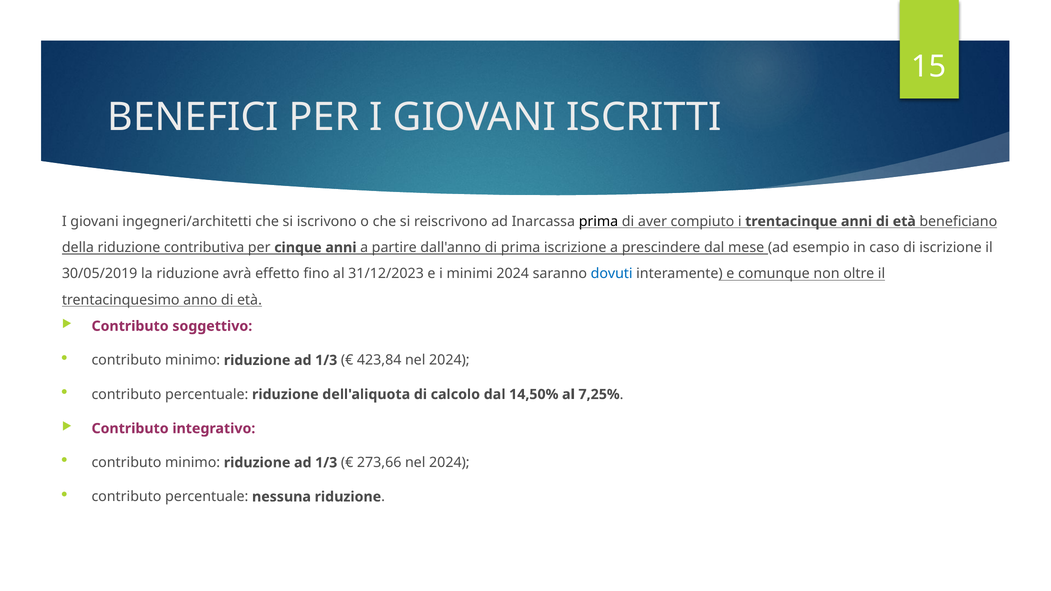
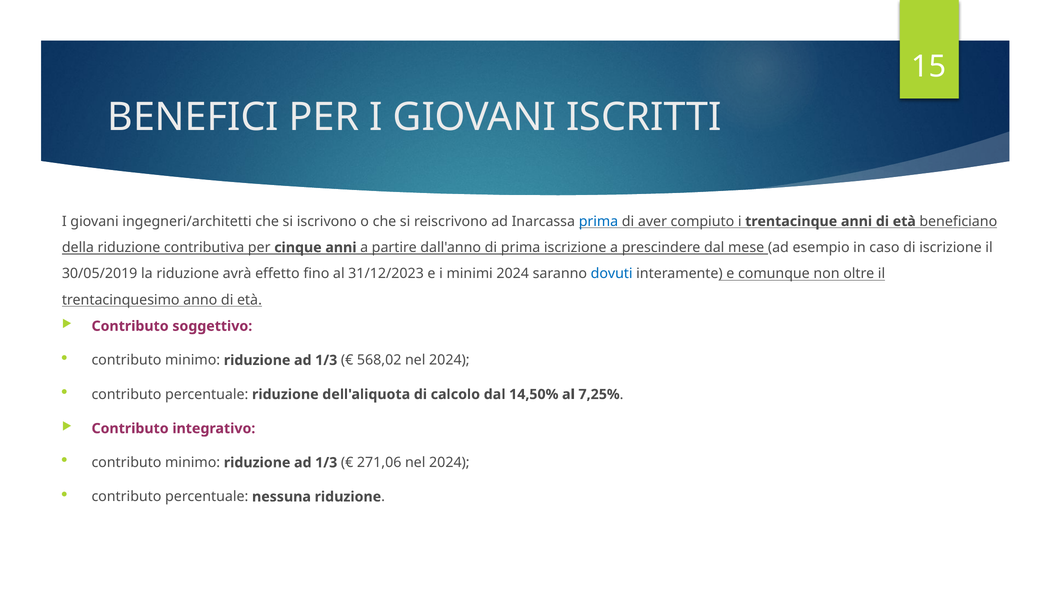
prima at (598, 221) colour: black -> blue
423,84: 423,84 -> 568,02
273,66: 273,66 -> 271,06
